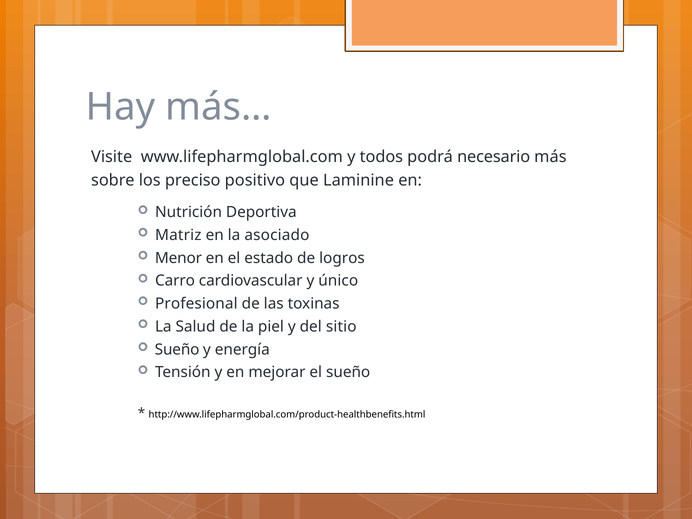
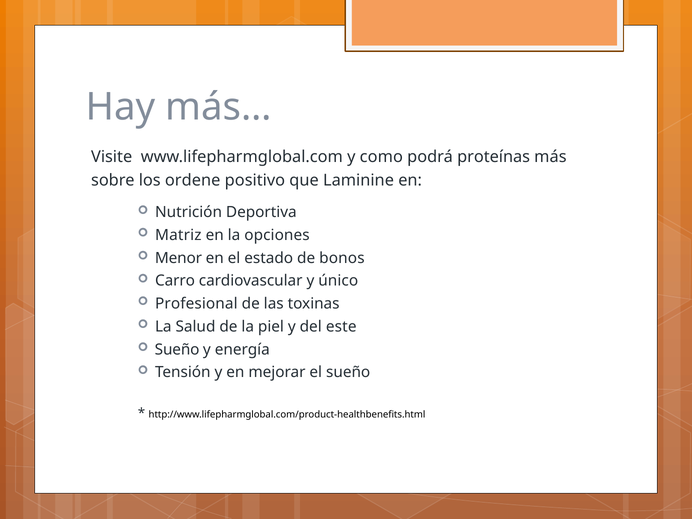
todos: todos -> como
necesario: necesario -> proteínas
preciso: preciso -> ordene
asociado: asociado -> opciones
logros: logros -> bonos
sitio: sitio -> este
